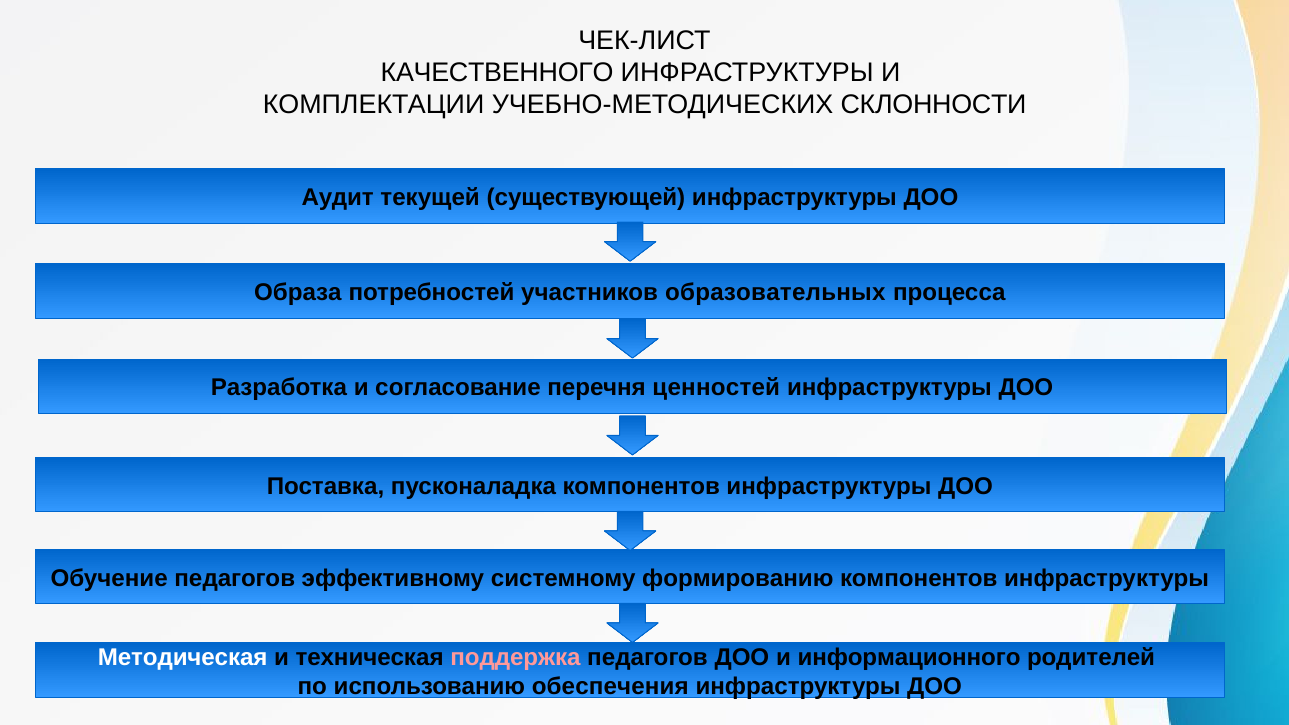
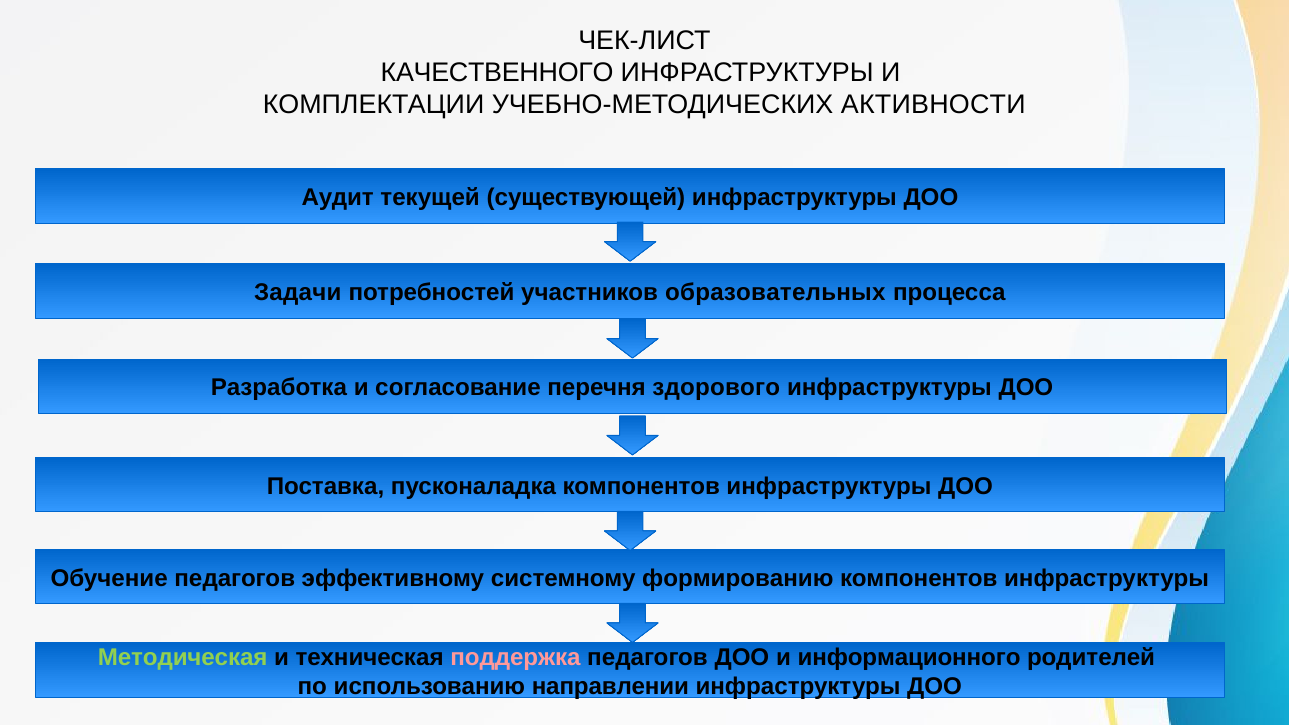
СКЛОННОСТИ: СКЛОННОСТИ -> АКТИВНОСТИ
Образа: Образа -> Задачи
ценностей: ценностей -> здорового
Методическая colour: white -> light green
обеспечения: обеспечения -> направлении
